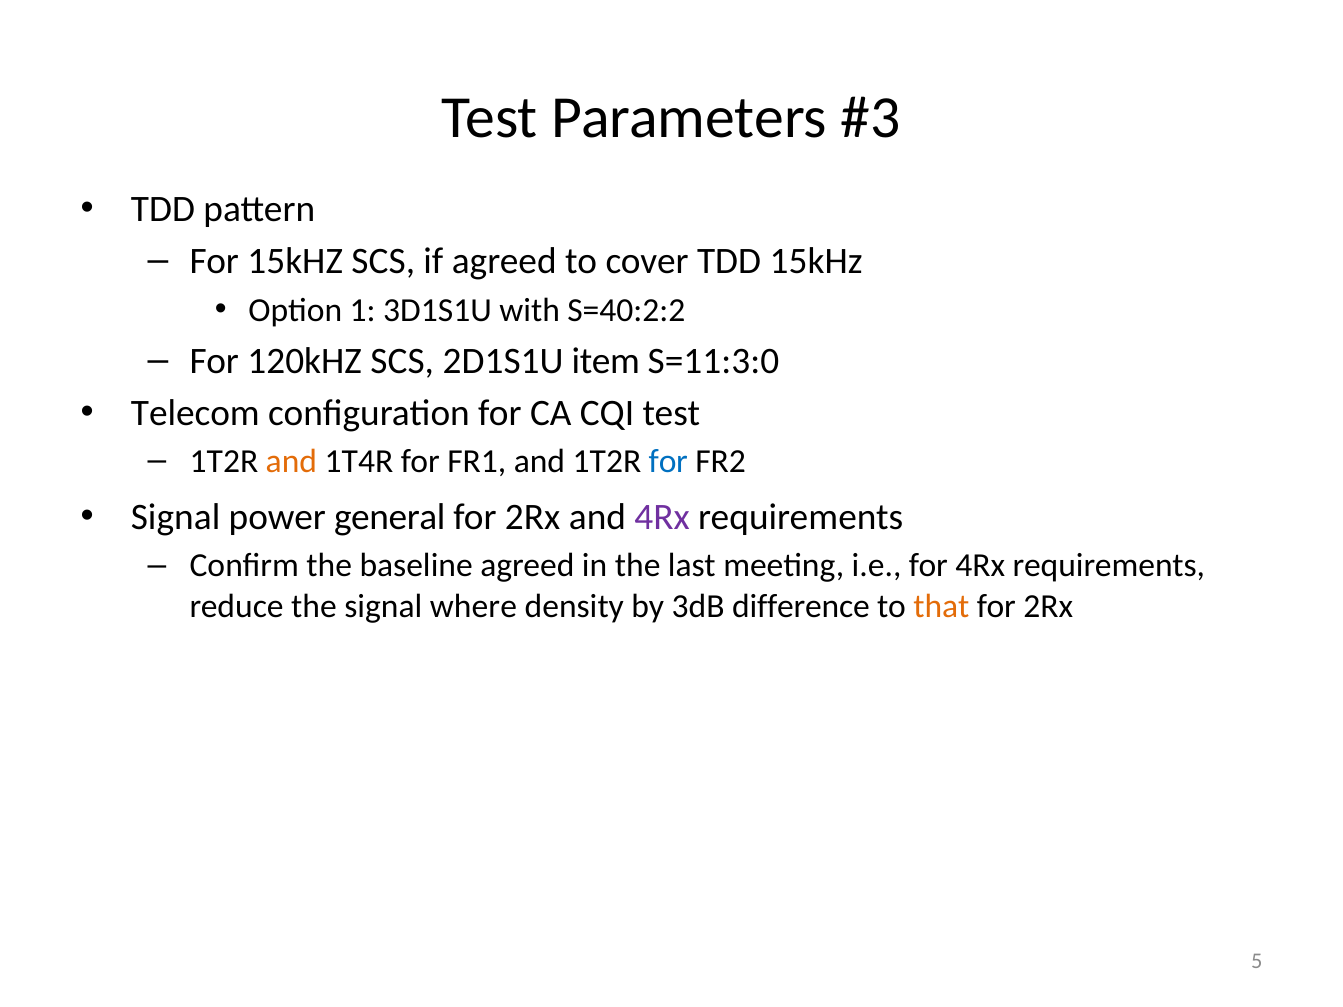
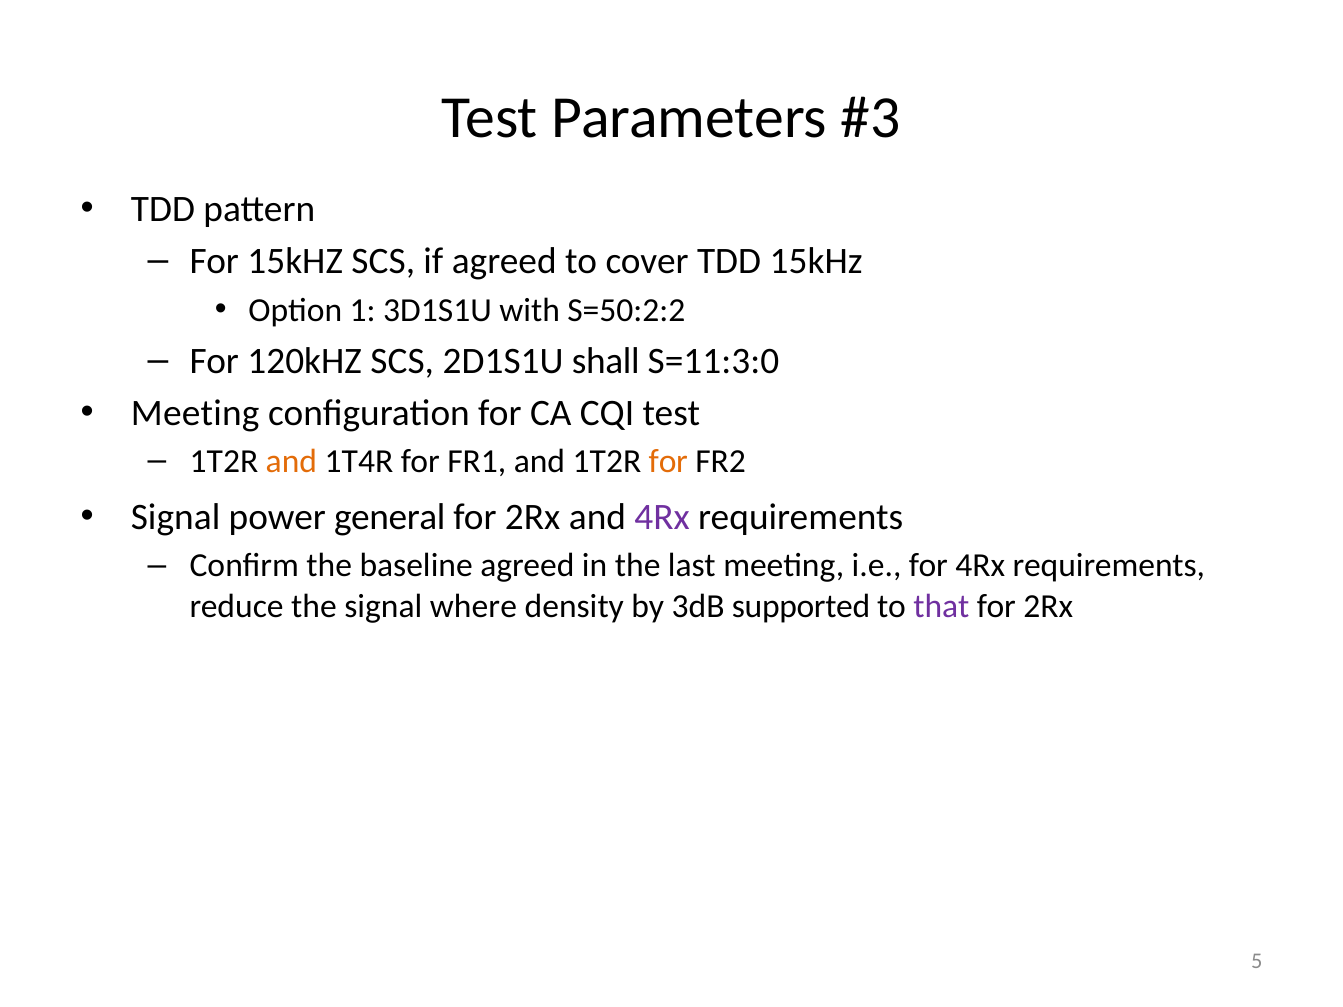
S=40:2:2: S=40:2:2 -> S=50:2:2
item: item -> shall
Telecom at (195, 413): Telecom -> Meeting
for at (668, 461) colour: blue -> orange
difference: difference -> supported
that colour: orange -> purple
